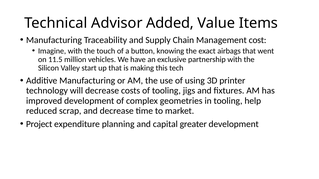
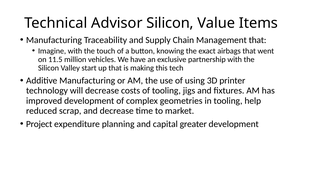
Advisor Added: Added -> Silicon
Management cost: cost -> that
